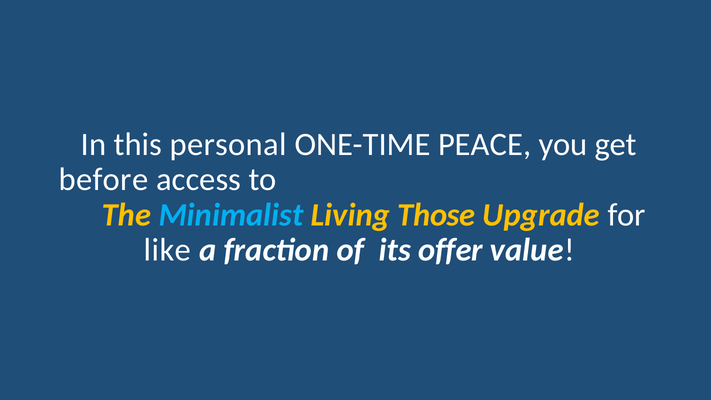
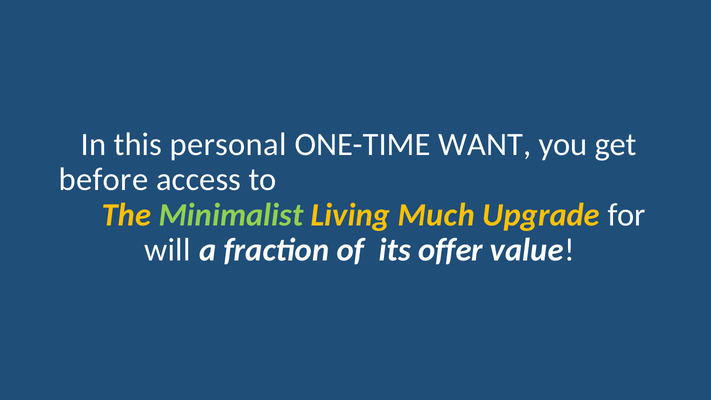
PEACE: PEACE -> WANT
Minimalist colour: light blue -> light green
Those: Those -> Much
like: like -> will
